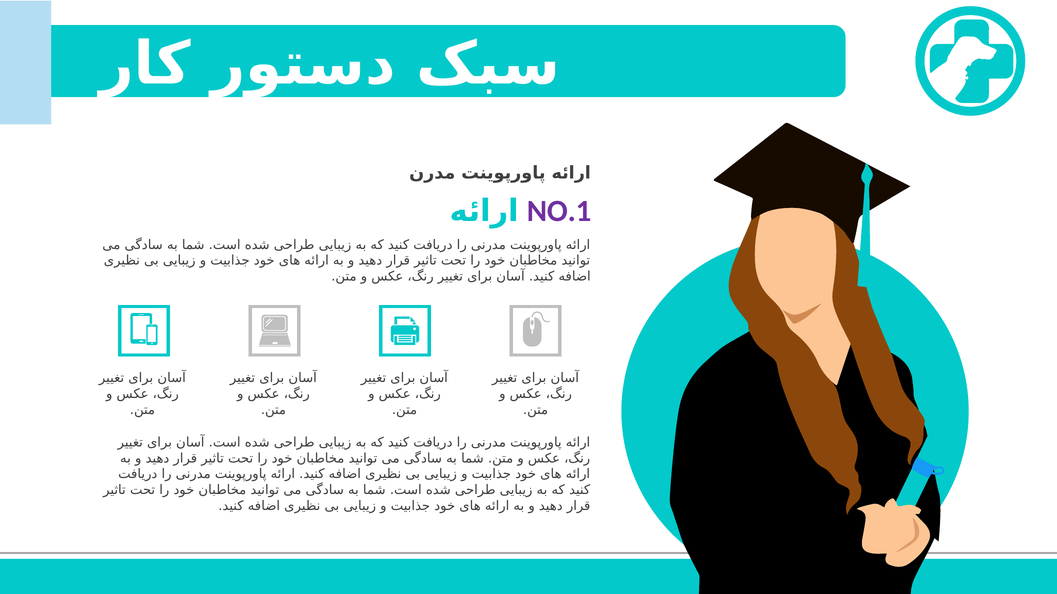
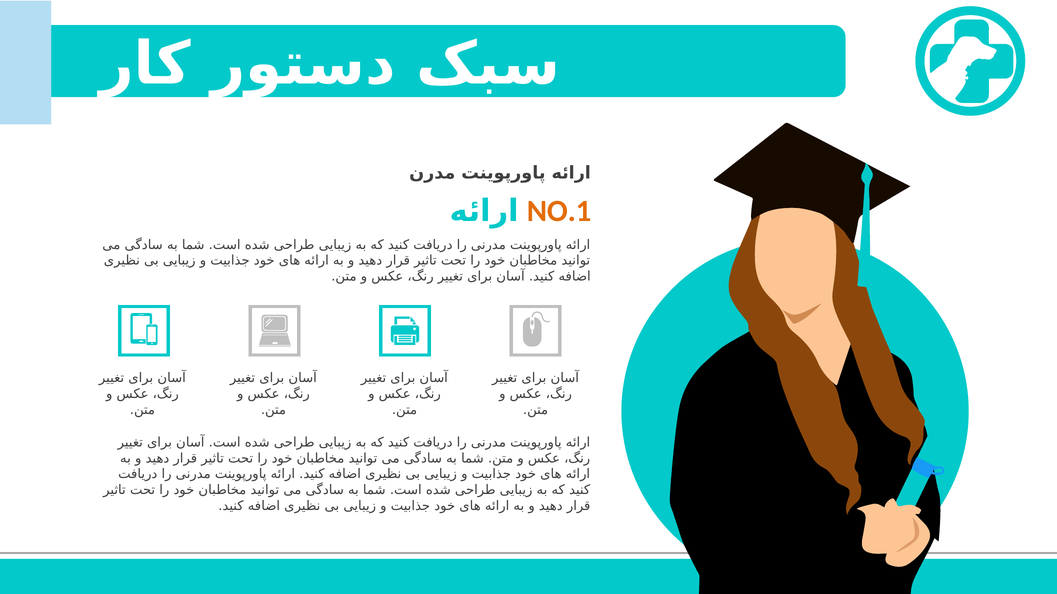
NO.1 colour: purple -> orange
